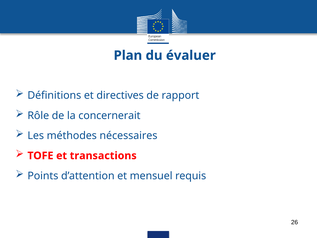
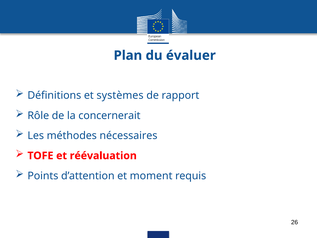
directives: directives -> systèmes
transactions: transactions -> réévaluation
mensuel: mensuel -> moment
